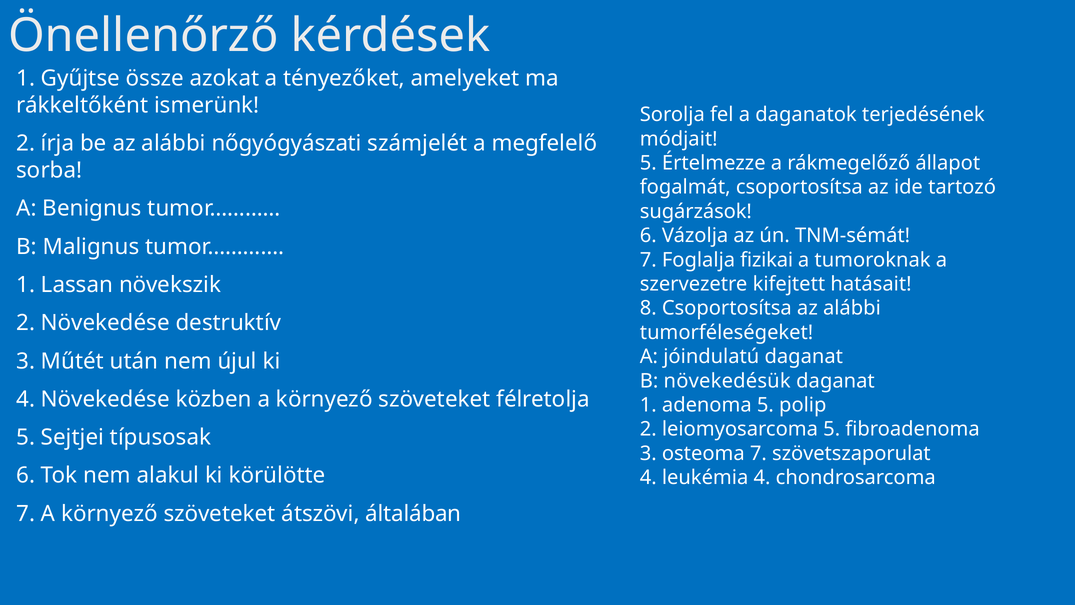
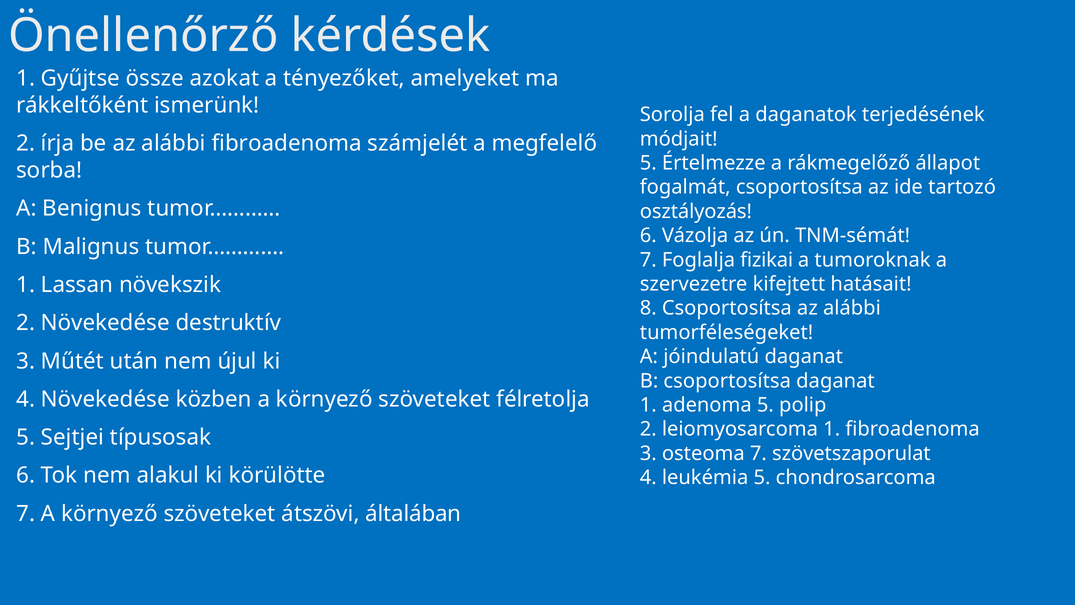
alábbi nőgyógyászati: nőgyógyászati -> fibroadenoma
sugárzások: sugárzások -> osztályozás
B növekedésük: növekedésük -> csoportosítsa
leiomyosarcoma 5: 5 -> 1
leukémia 4: 4 -> 5
